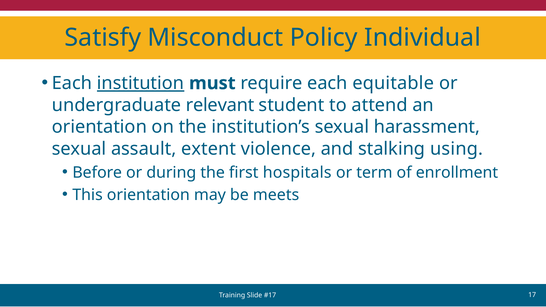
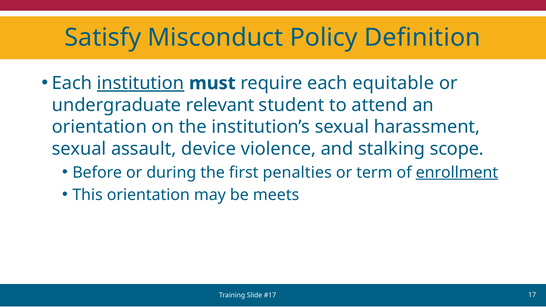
Individual: Individual -> Definition
extent: extent -> device
using: using -> scope
hospitals: hospitals -> penalties
enrollment underline: none -> present
